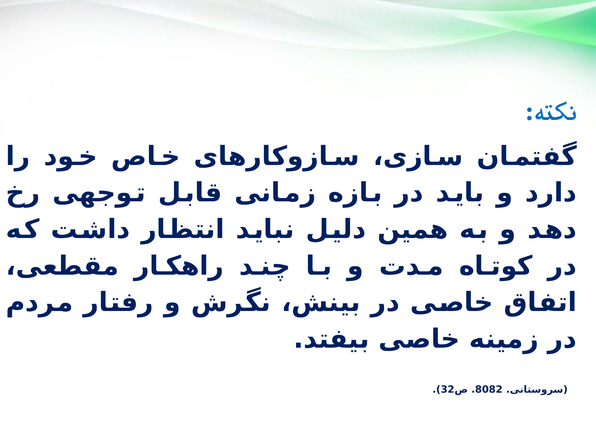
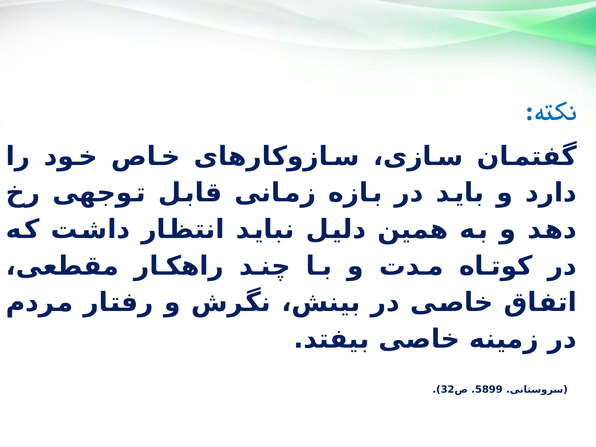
8082: 8082 -> 5899
